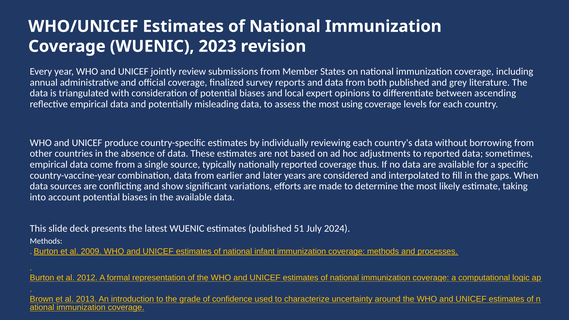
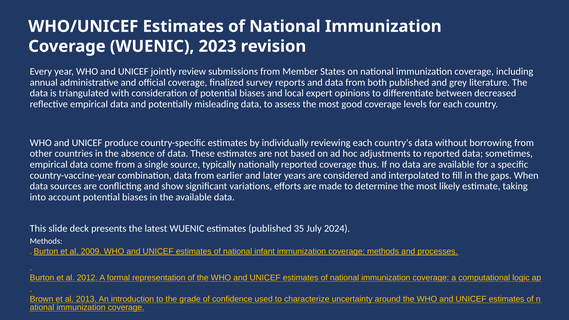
ascending: ascending -> decreased
using: using -> good
51: 51 -> 35
